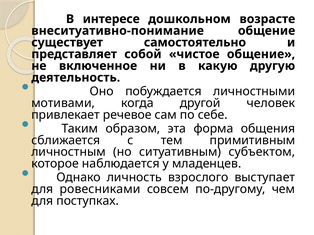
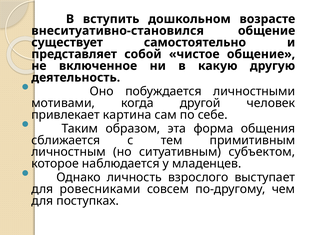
интересе: интересе -> вступить
внеситуативно-понимание: внеситуативно-понимание -> внеситуативно-становился
речевое: речевое -> картина
